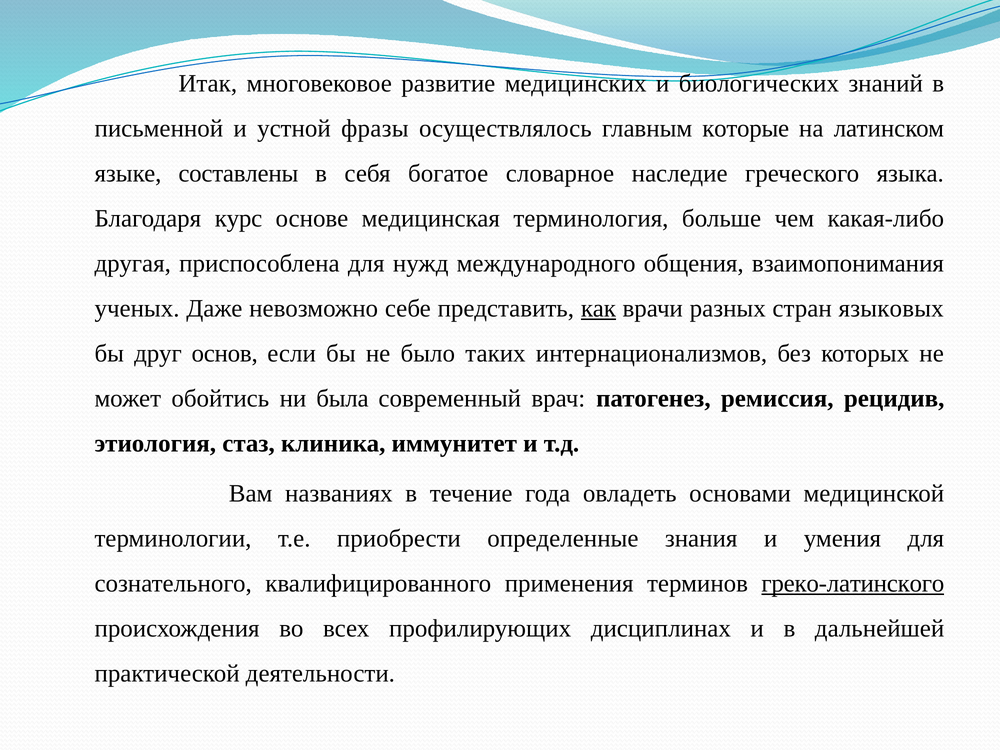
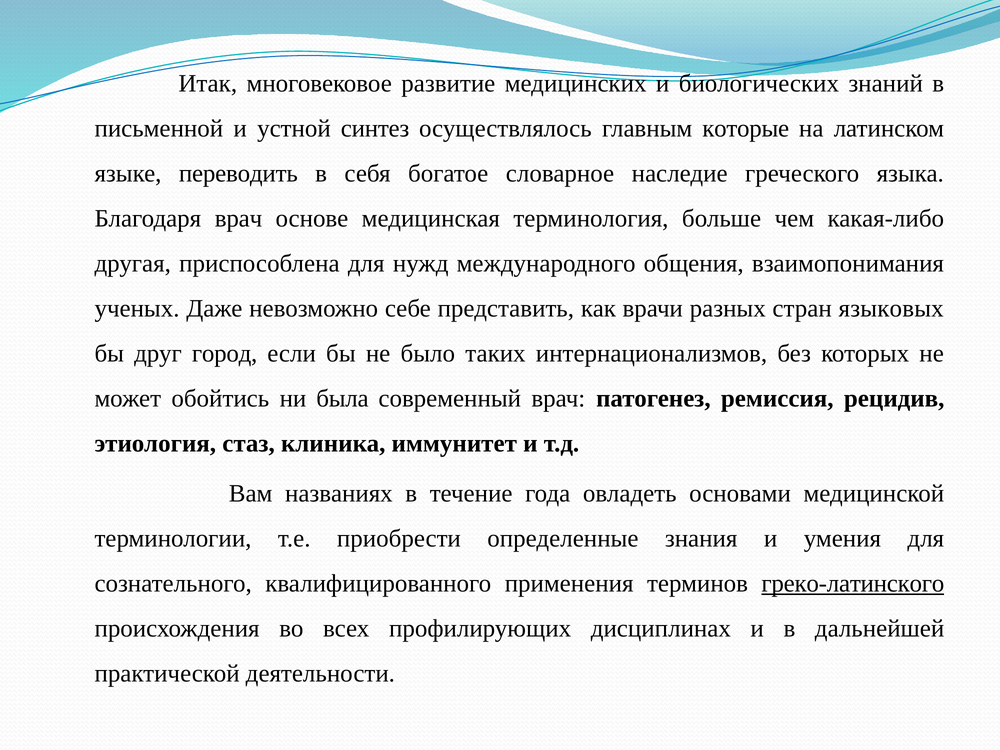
фразы: фразы -> синтез
составлены: составлены -> переводить
Благодаря курс: курс -> врач
как underline: present -> none
основ: основ -> город
